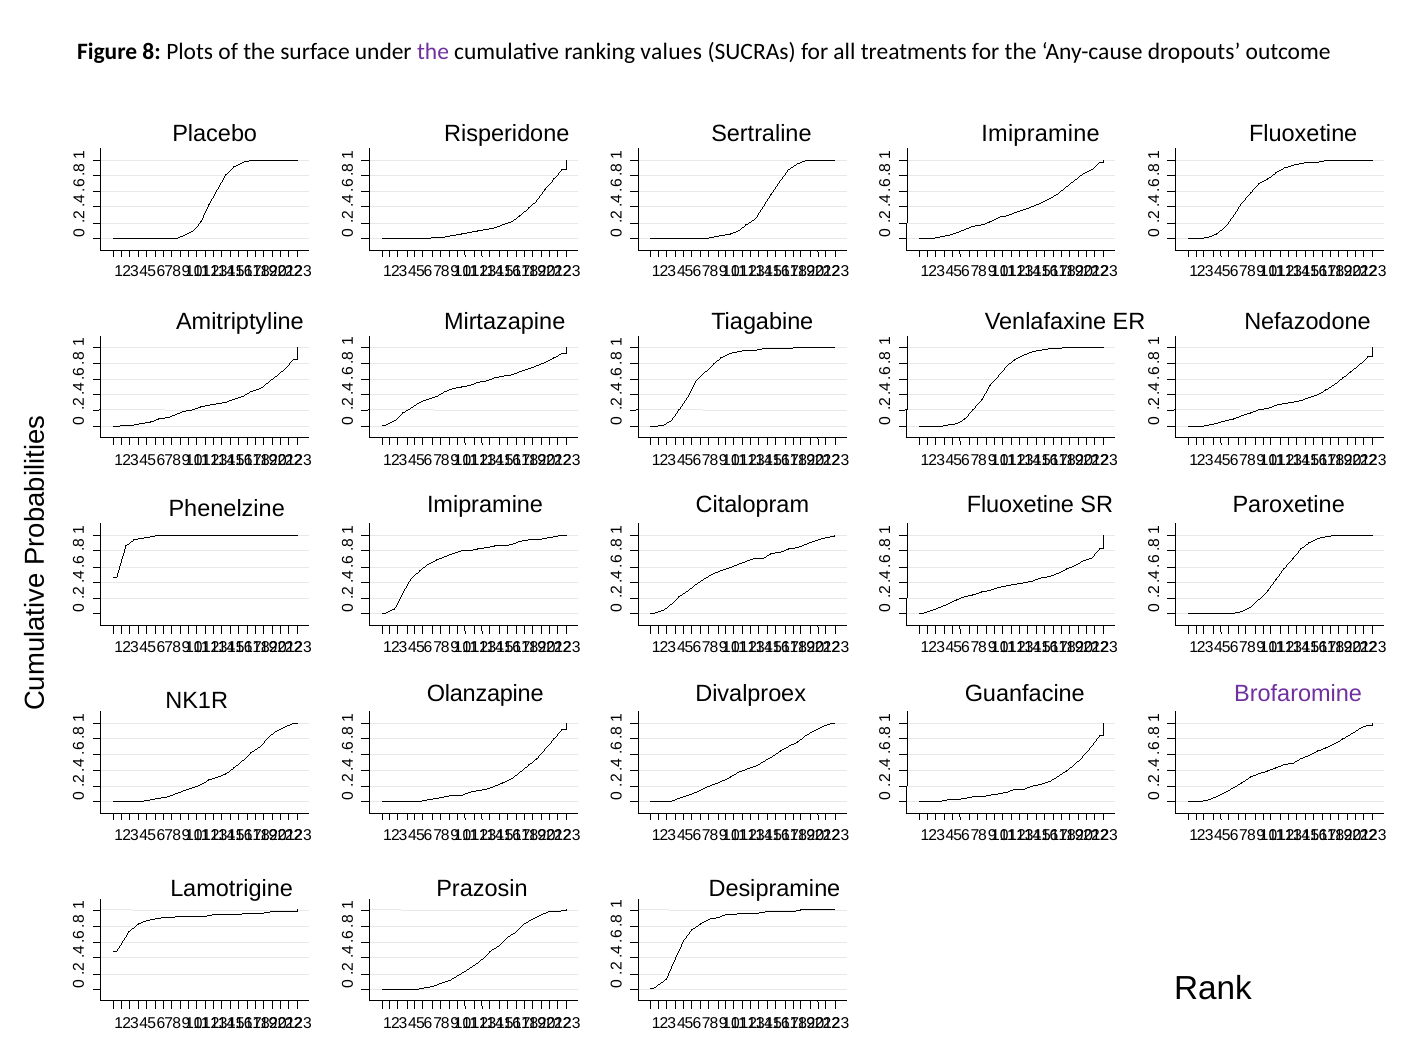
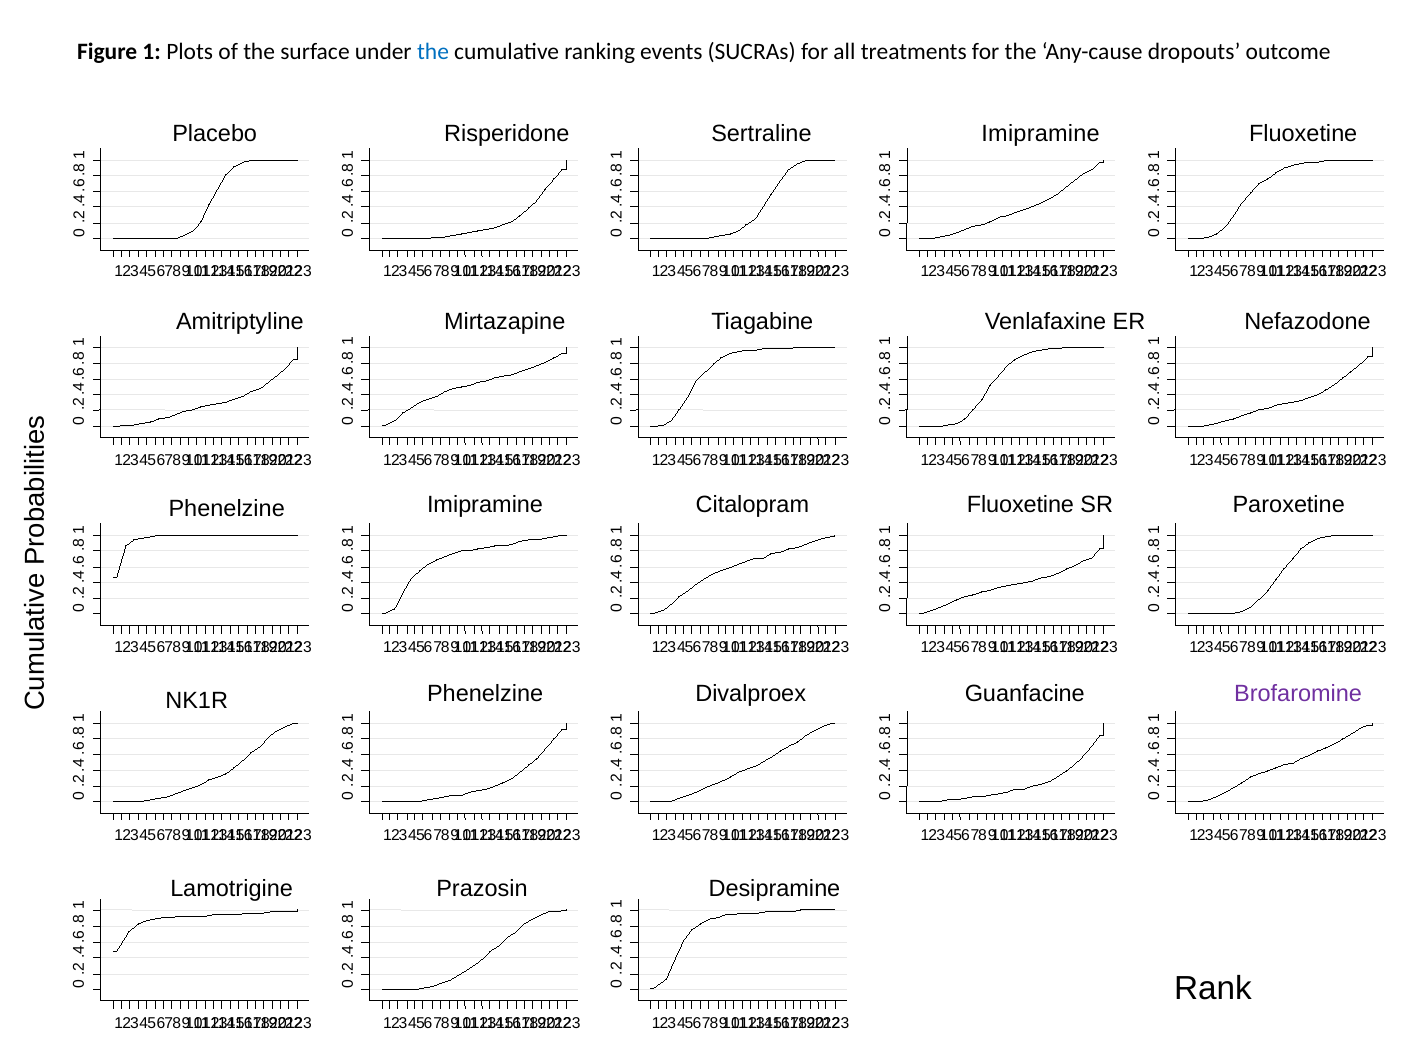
Figure 8: 8 -> 1
the at (433, 52) colour: purple -> blue
values: values -> events
NK1R Olanzapine: Olanzapine -> Phenelzine
